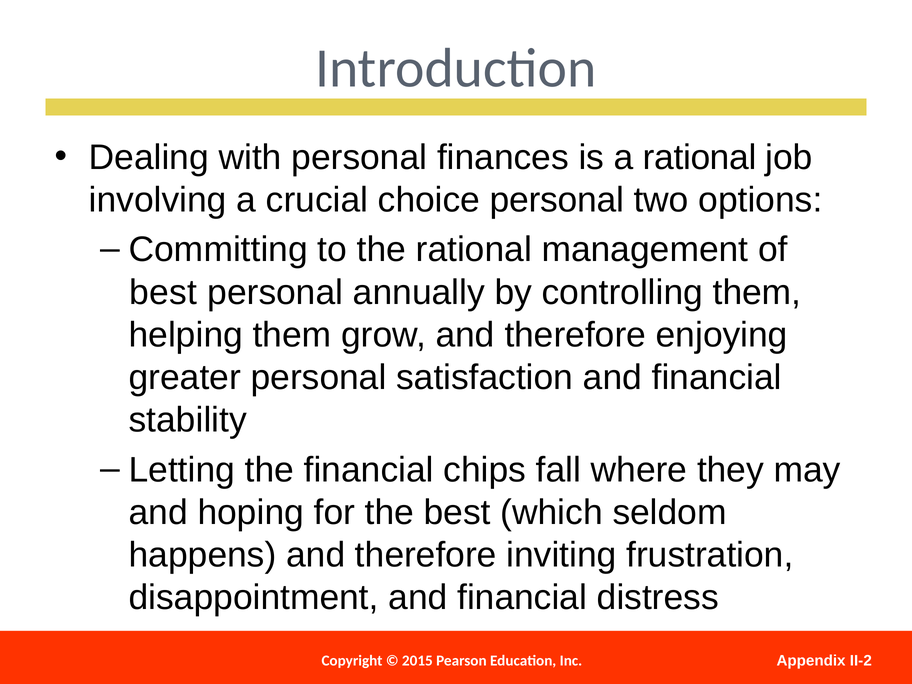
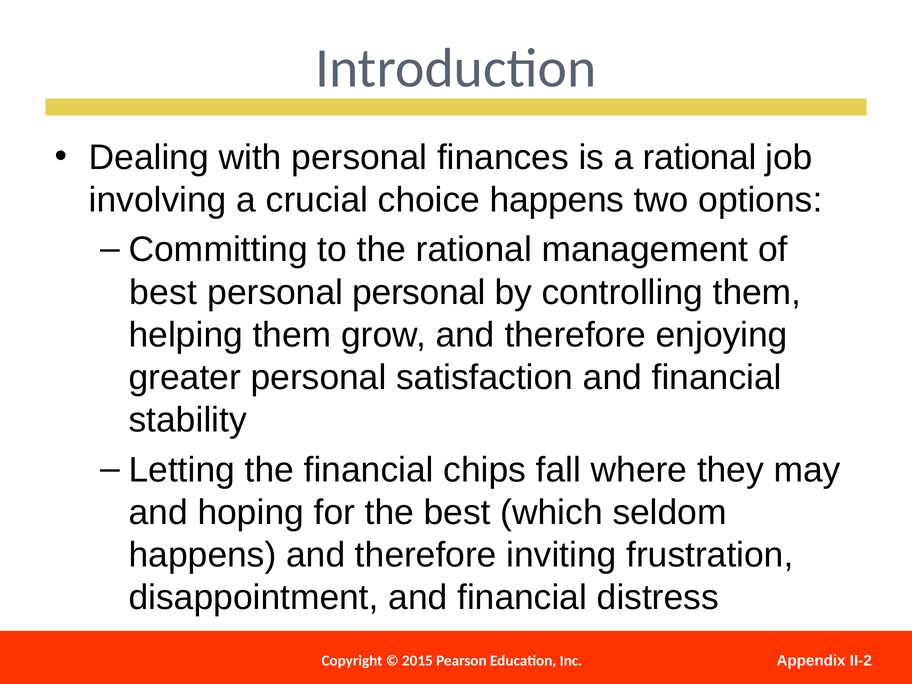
choice personal: personal -> happens
personal annually: annually -> personal
